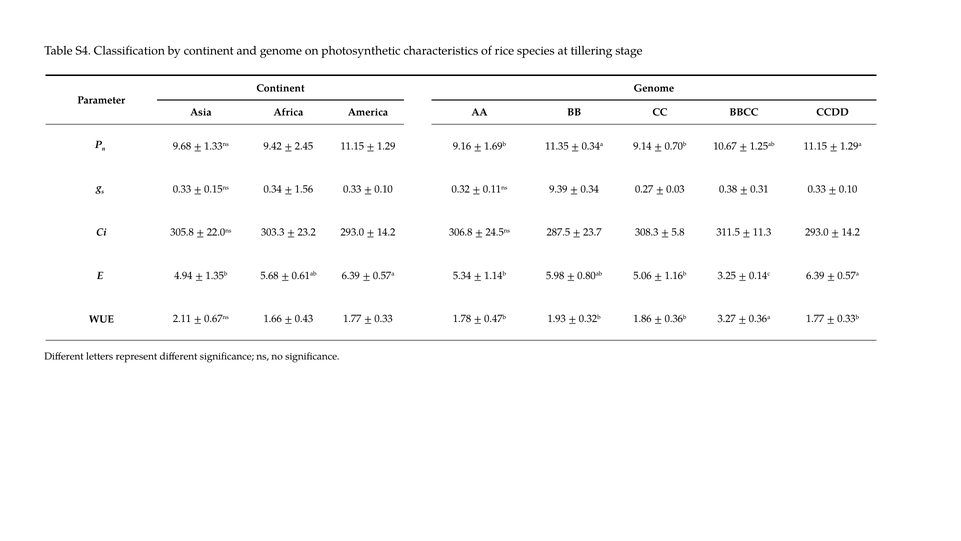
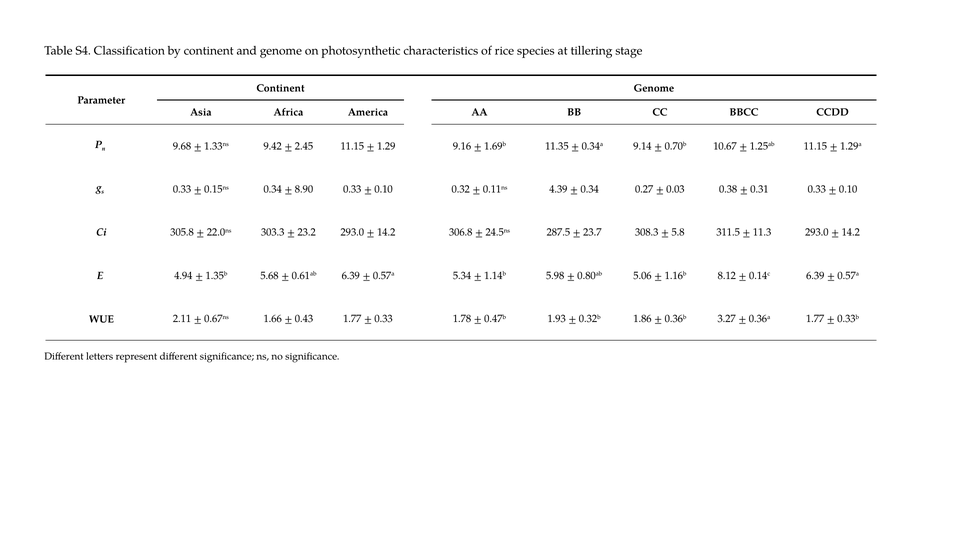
1.56: 1.56 -> 8.90
9.39: 9.39 -> 4.39
3.25: 3.25 -> 8.12
